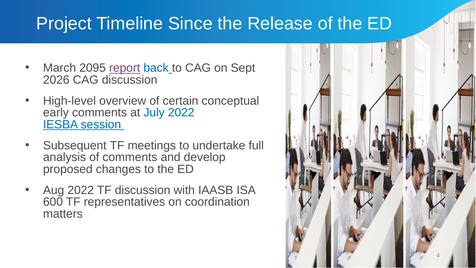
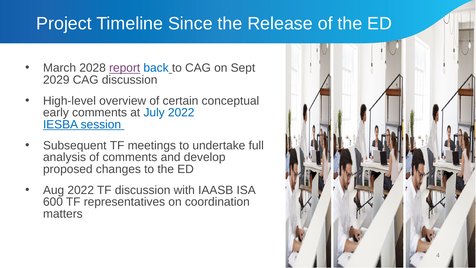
2095: 2095 -> 2028
2026: 2026 -> 2029
